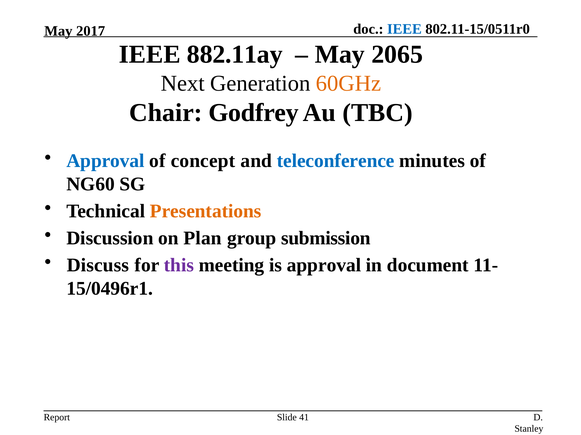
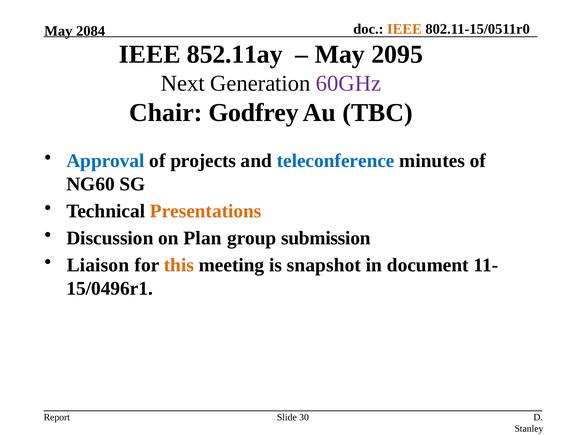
IEEE at (404, 29) colour: blue -> orange
2017: 2017 -> 2084
882.11ay: 882.11ay -> 852.11ay
2065: 2065 -> 2095
60GHz colour: orange -> purple
concept: concept -> projects
Discuss: Discuss -> Liaison
this colour: purple -> orange
is approval: approval -> snapshot
41: 41 -> 30
